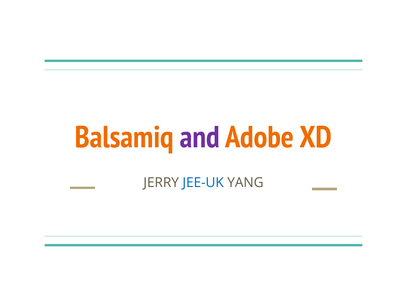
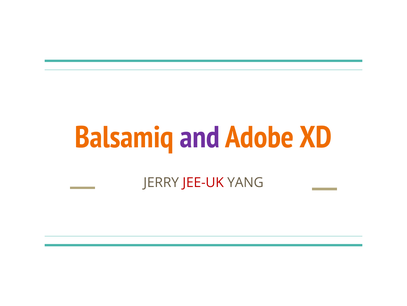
JEE-UK colour: blue -> red
